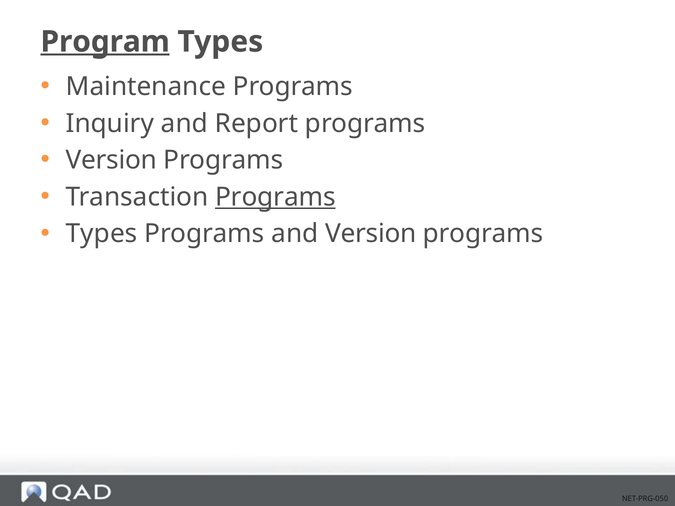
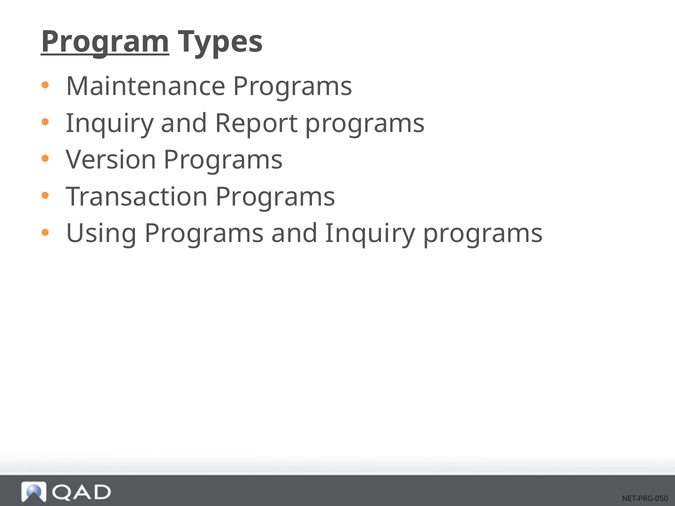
Programs at (275, 197) underline: present -> none
Types at (102, 234): Types -> Using
and Version: Version -> Inquiry
